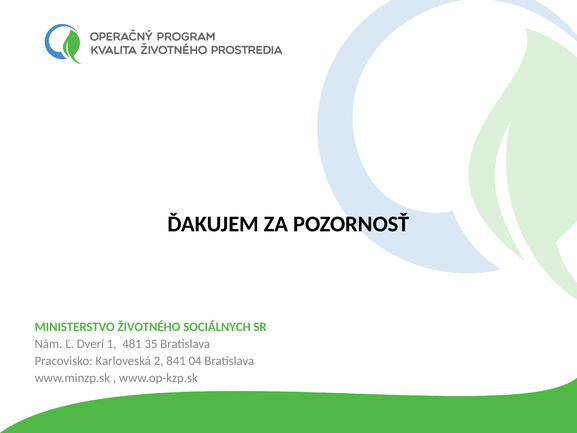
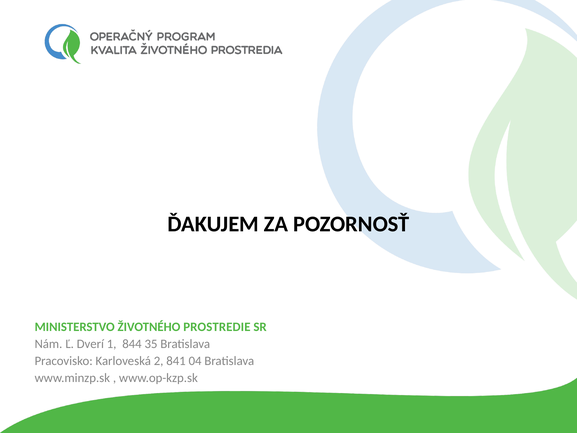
SOCIÁLNYCH: SOCIÁLNYCH -> PROSTREDIE
481: 481 -> 844
